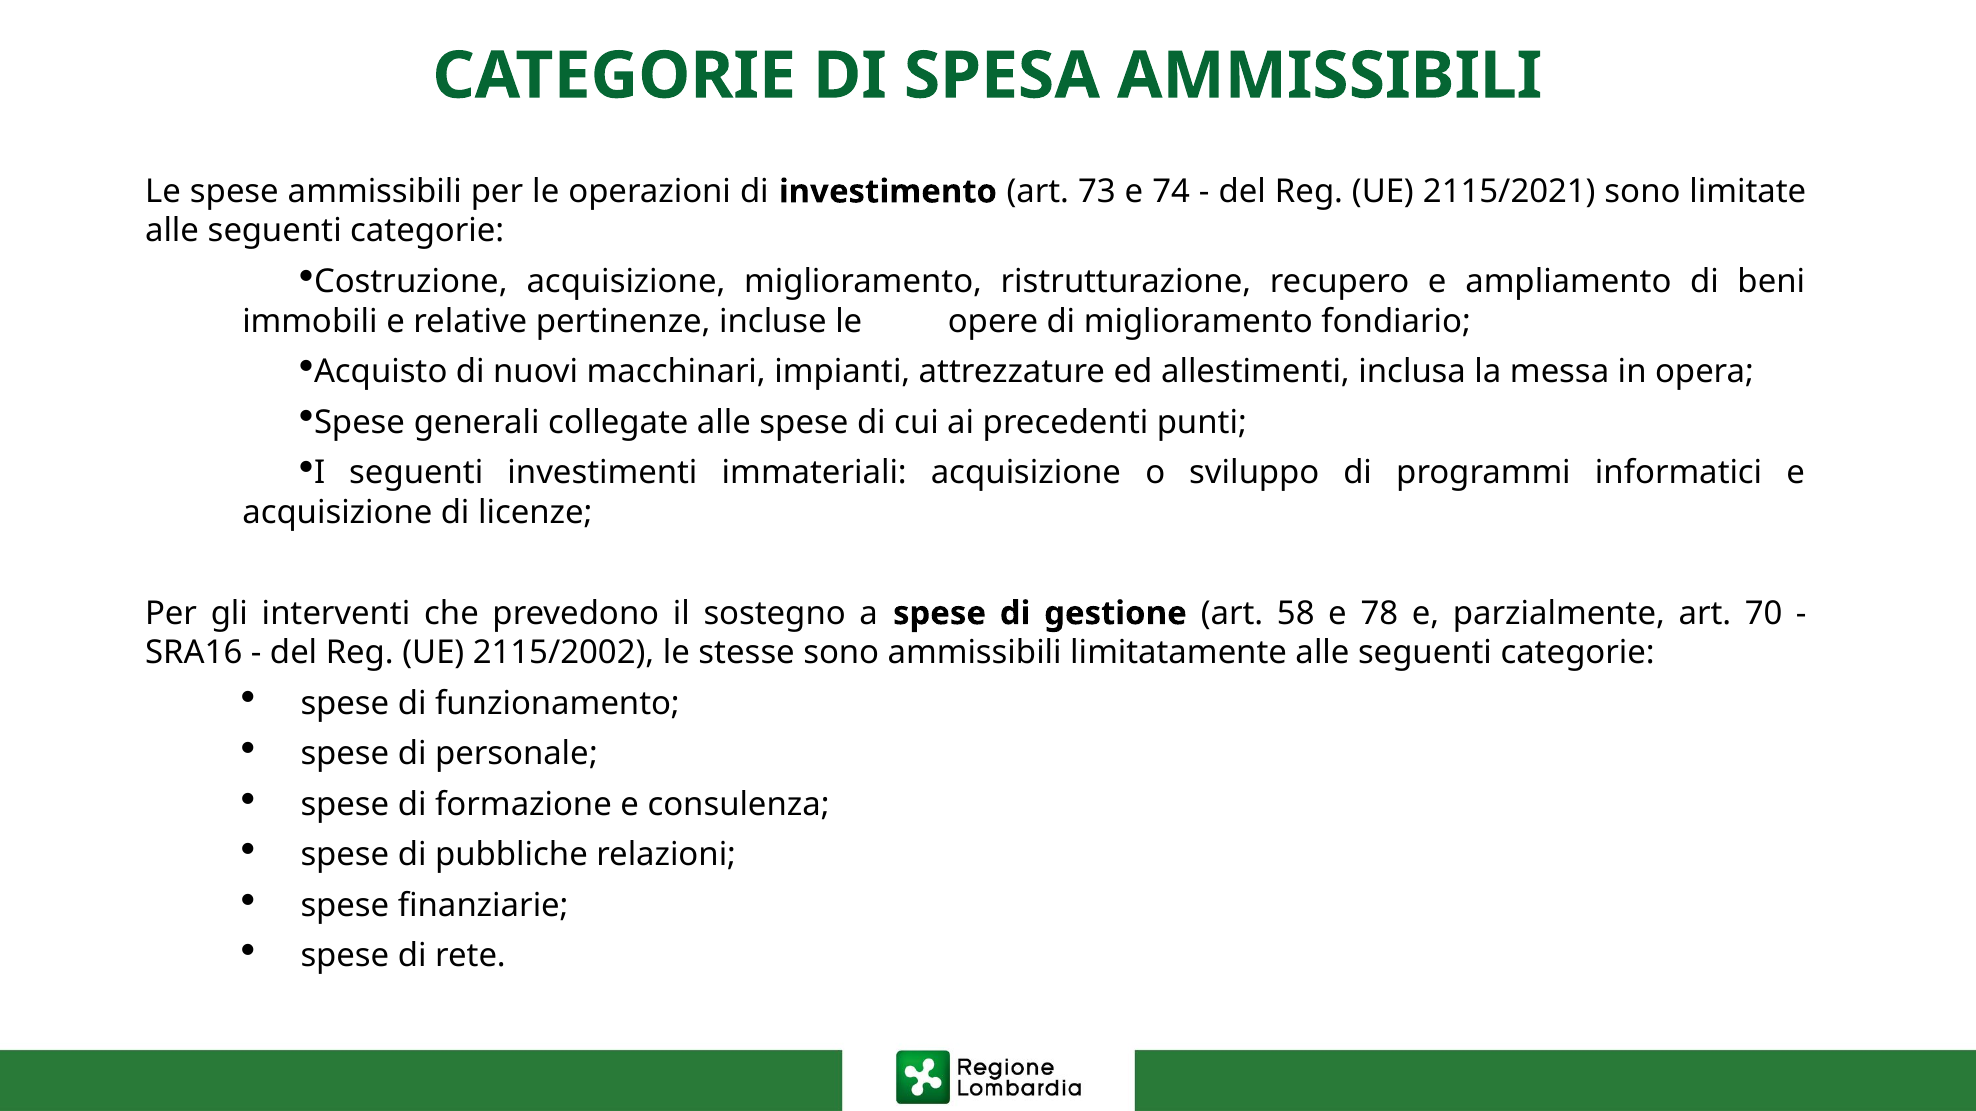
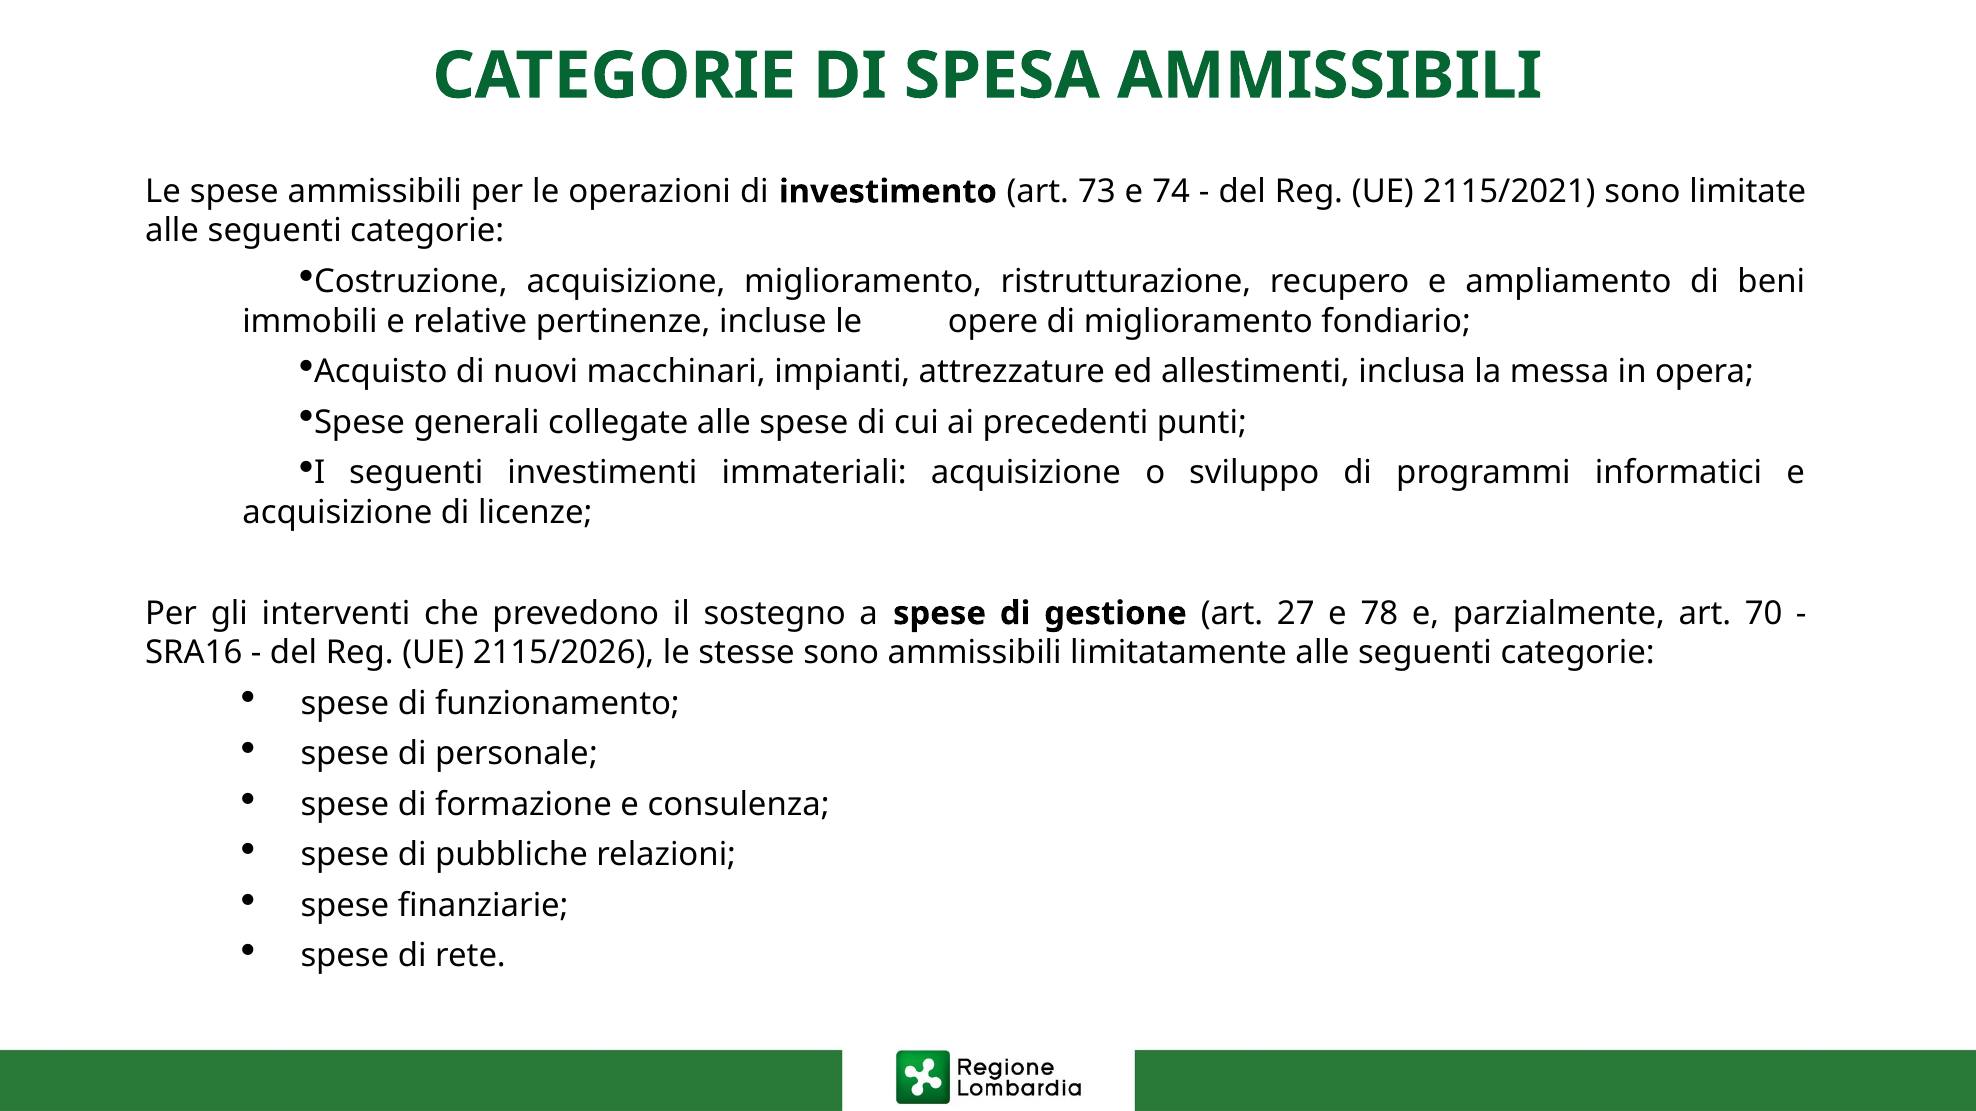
58: 58 -> 27
2115/2002: 2115/2002 -> 2115/2026
